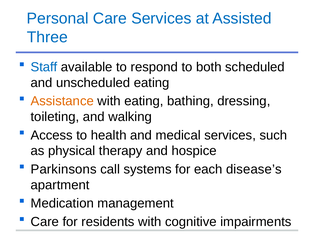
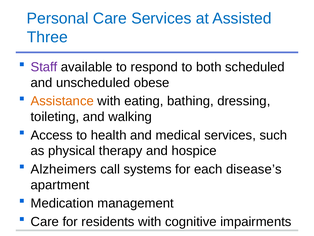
Staff colour: blue -> purple
unscheduled eating: eating -> obese
Parkinsons: Parkinsons -> Alzheimers
